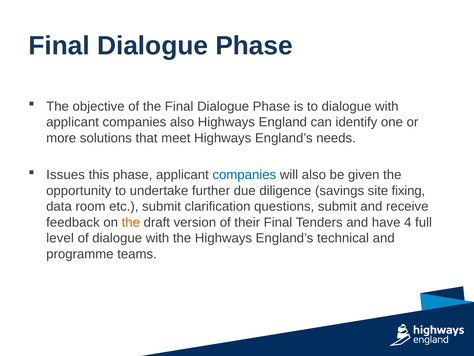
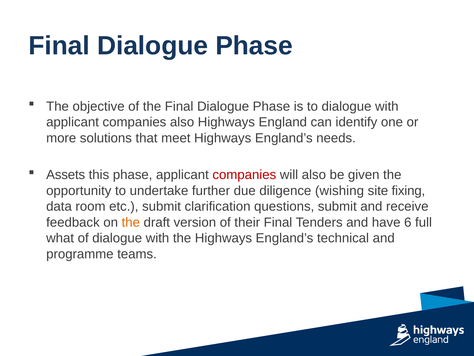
Issues: Issues -> Assets
companies at (244, 175) colour: blue -> red
savings: savings -> wishing
4: 4 -> 6
level: level -> what
